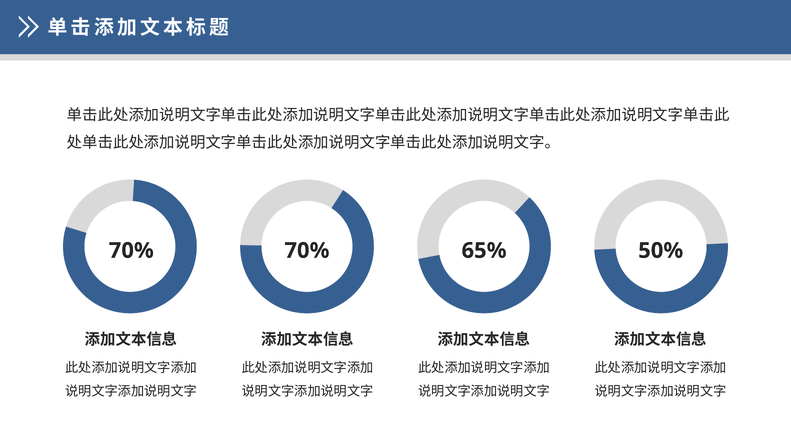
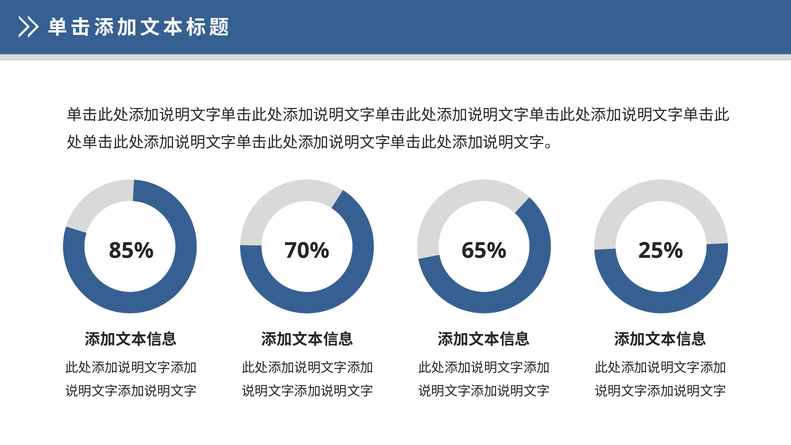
70% at (131, 251): 70% -> 85%
50%: 50% -> 25%
